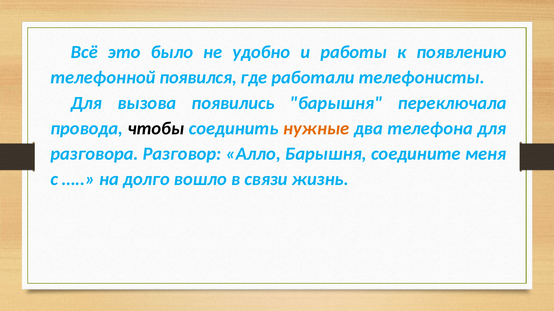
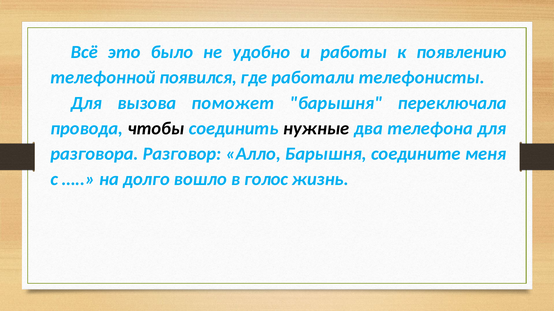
появились: появились -> поможет
нужные colour: orange -> black
связи: связи -> голос
